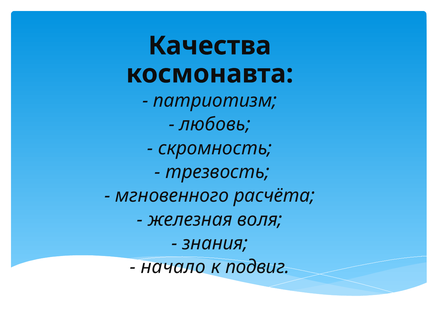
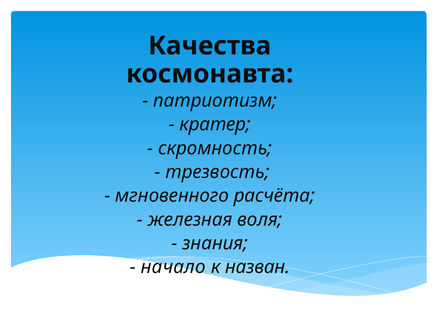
любовь: любовь -> кратер
подвиг: подвиг -> назван
